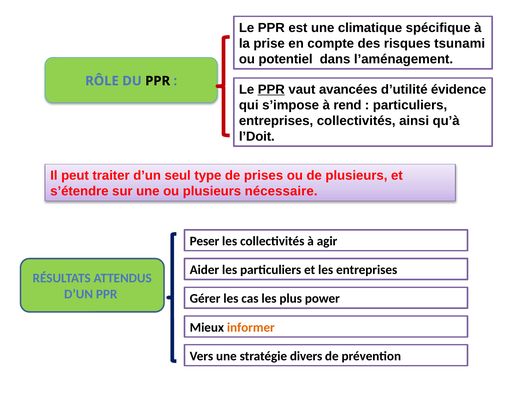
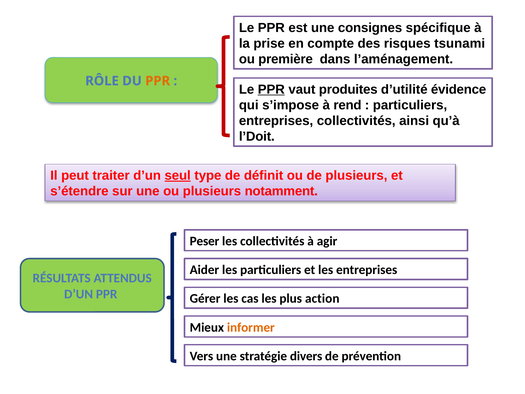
climatique: climatique -> consignes
potentiel: potentiel -> première
PPR at (158, 81) colour: black -> orange
avancées: avancées -> produites
seul underline: none -> present
prises: prises -> définit
nécessaire: nécessaire -> notamment
power: power -> action
